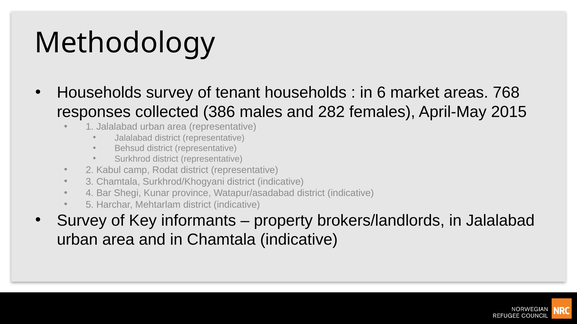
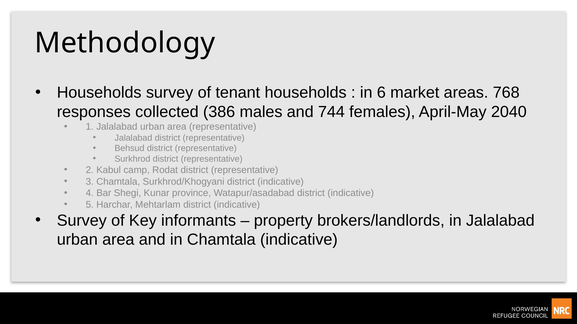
282: 282 -> 744
2015: 2015 -> 2040
